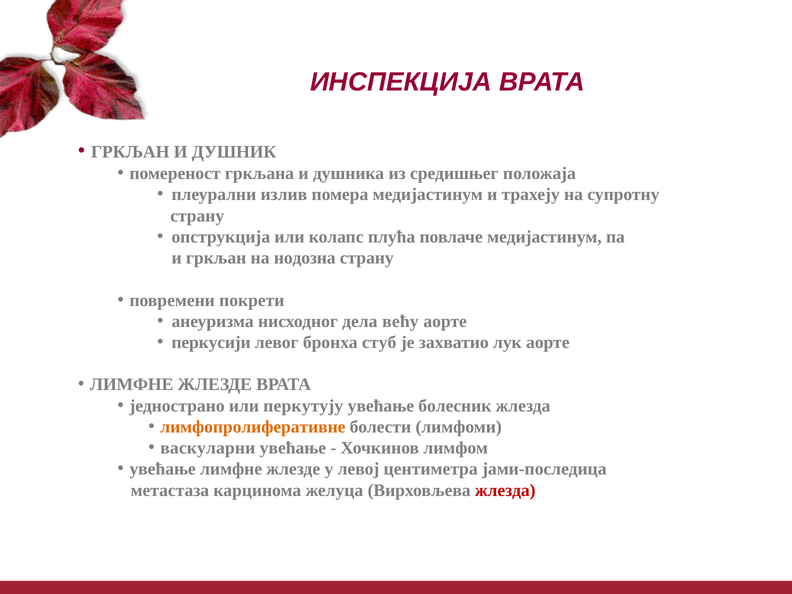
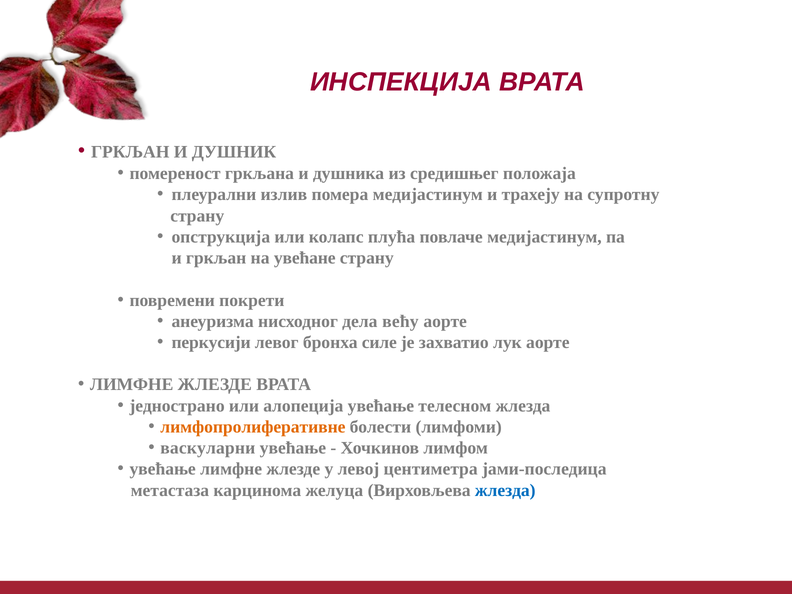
нодозна: нодозна -> увећане
стуб: стуб -> силе
перкутују: перкутују -> aлопеција
болесник: болесник -> телесном
жлезда at (505, 490) colour: red -> blue
